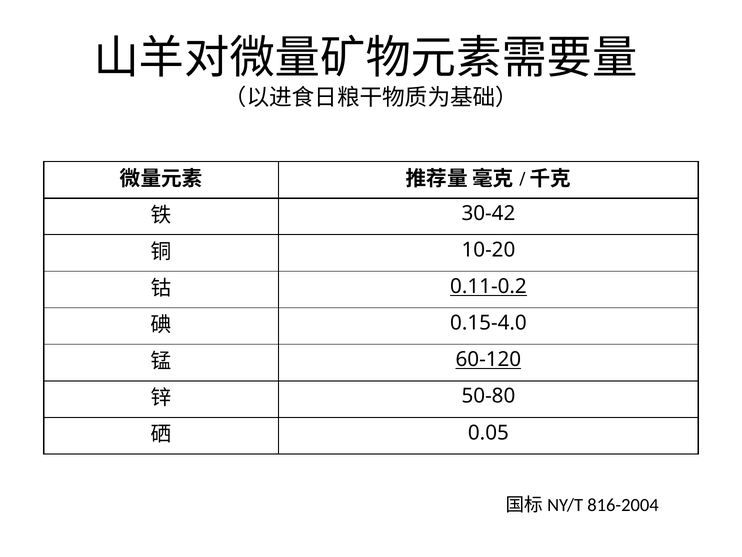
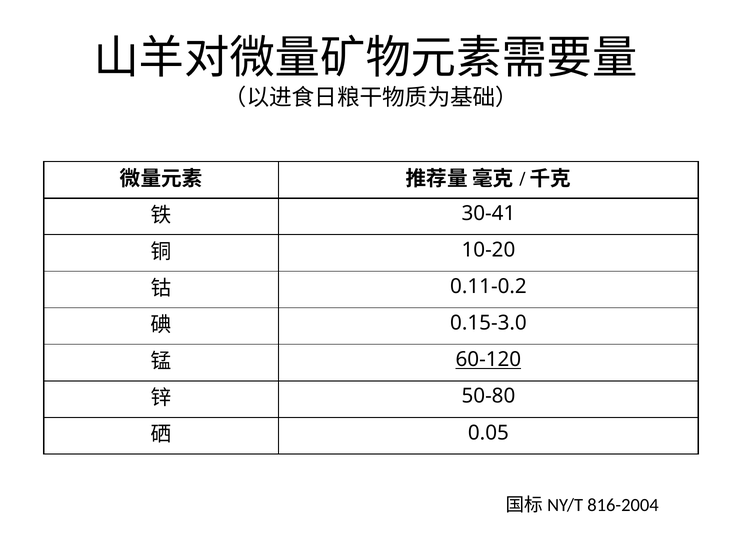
30-42: 30-42 -> 30-41
0.11-0.2 underline: present -> none
0.15-4.0: 0.15-4.0 -> 0.15-3.0
